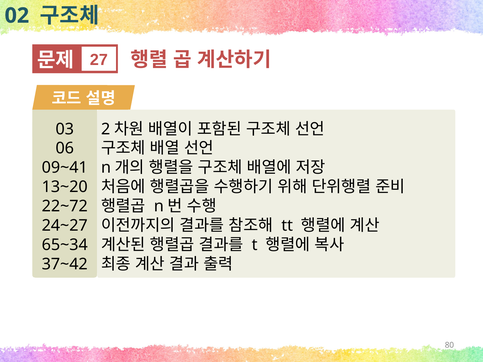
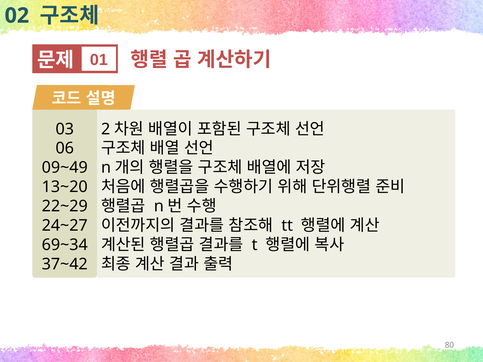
27: 27 -> 01
09~41: 09~41 -> 09~49
22~72: 22~72 -> 22~29
65~34: 65~34 -> 69~34
